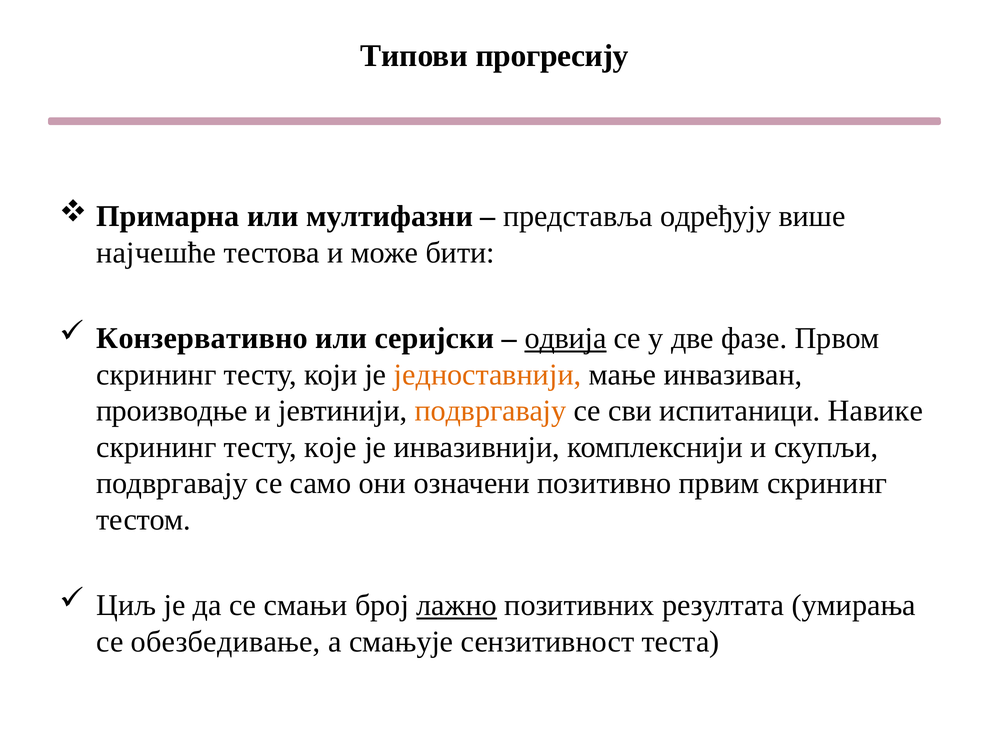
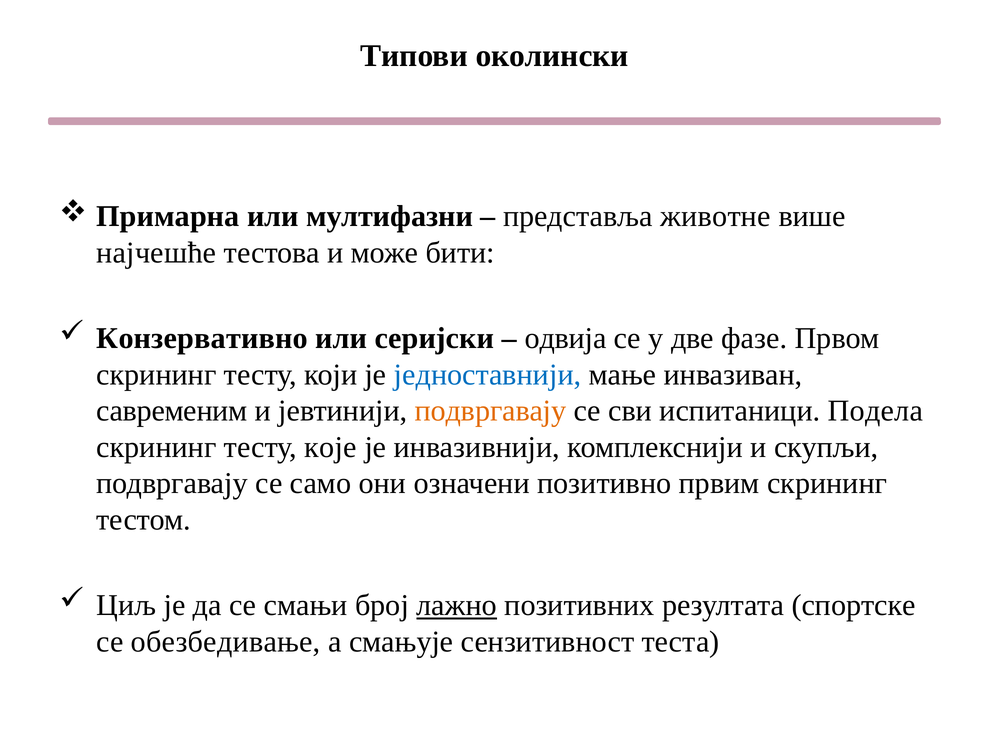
прогресију: прогресију -> околински
одређују: одређују -> животне
одвија underline: present -> none
једноставнији colour: orange -> blue
производње: производње -> савременим
Навике: Навике -> Подела
умирања: умирања -> спортске
